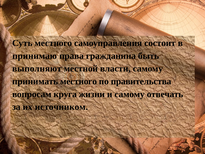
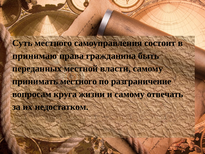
выполняют: выполняют -> переданных
правительства: правительства -> разграничение
источником: источником -> недостатком
